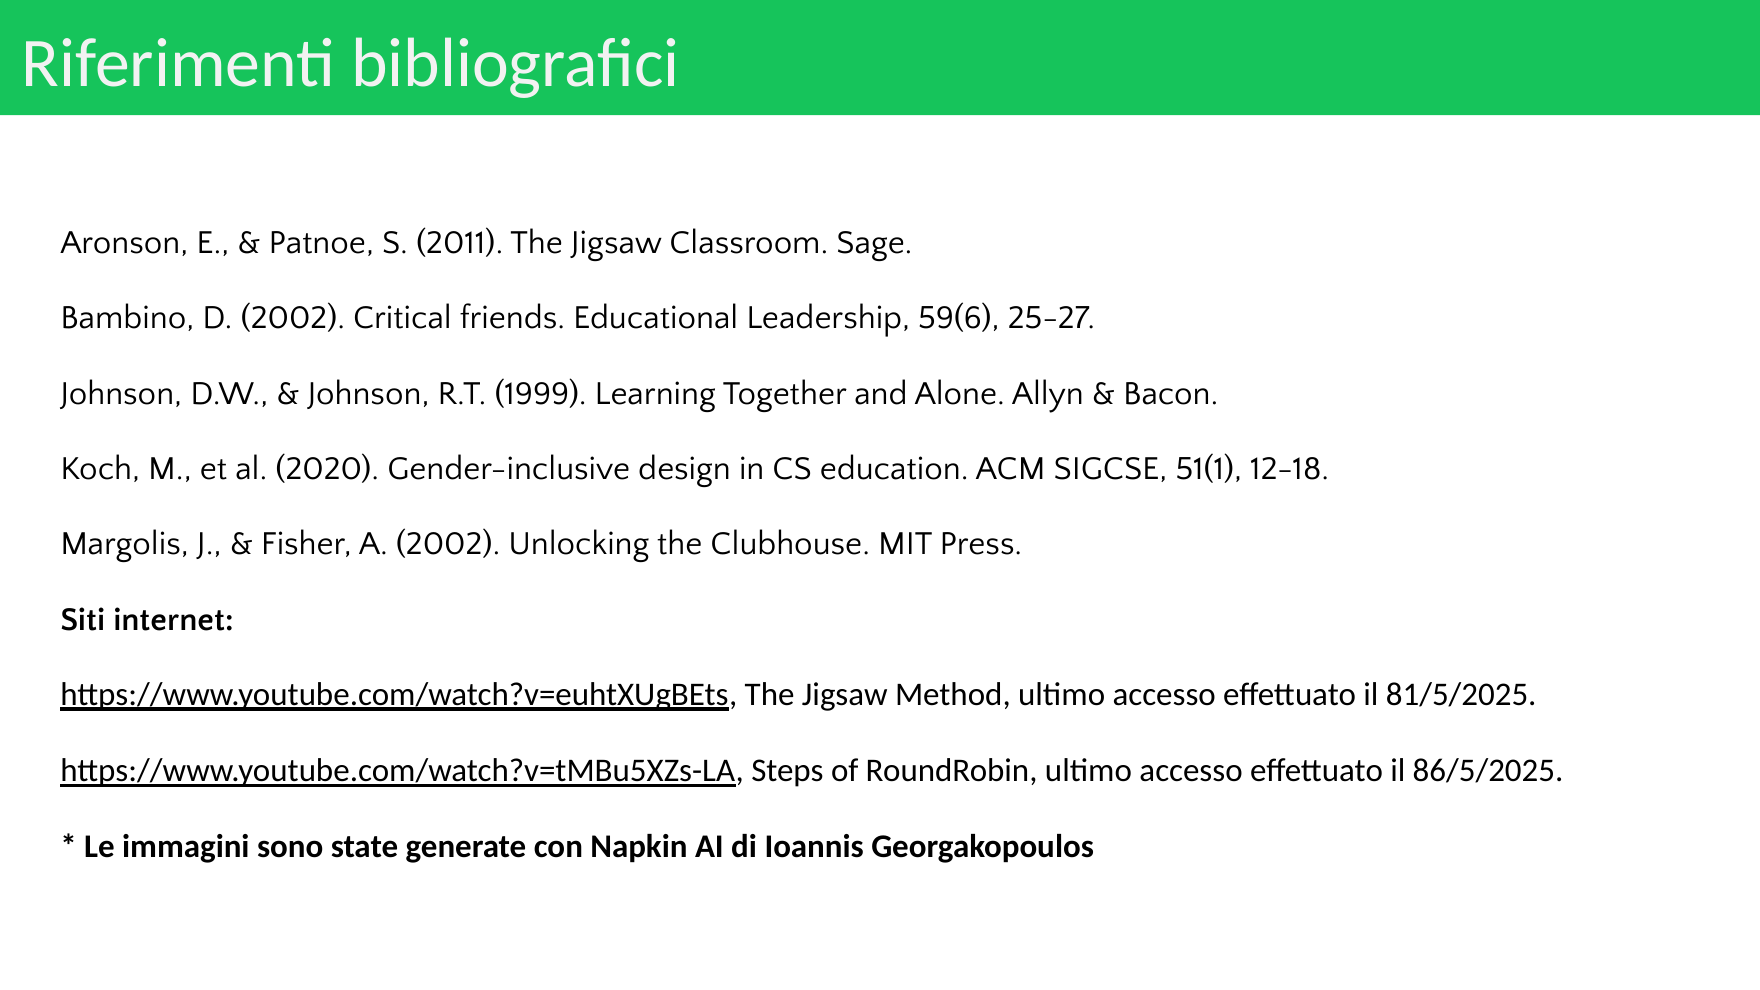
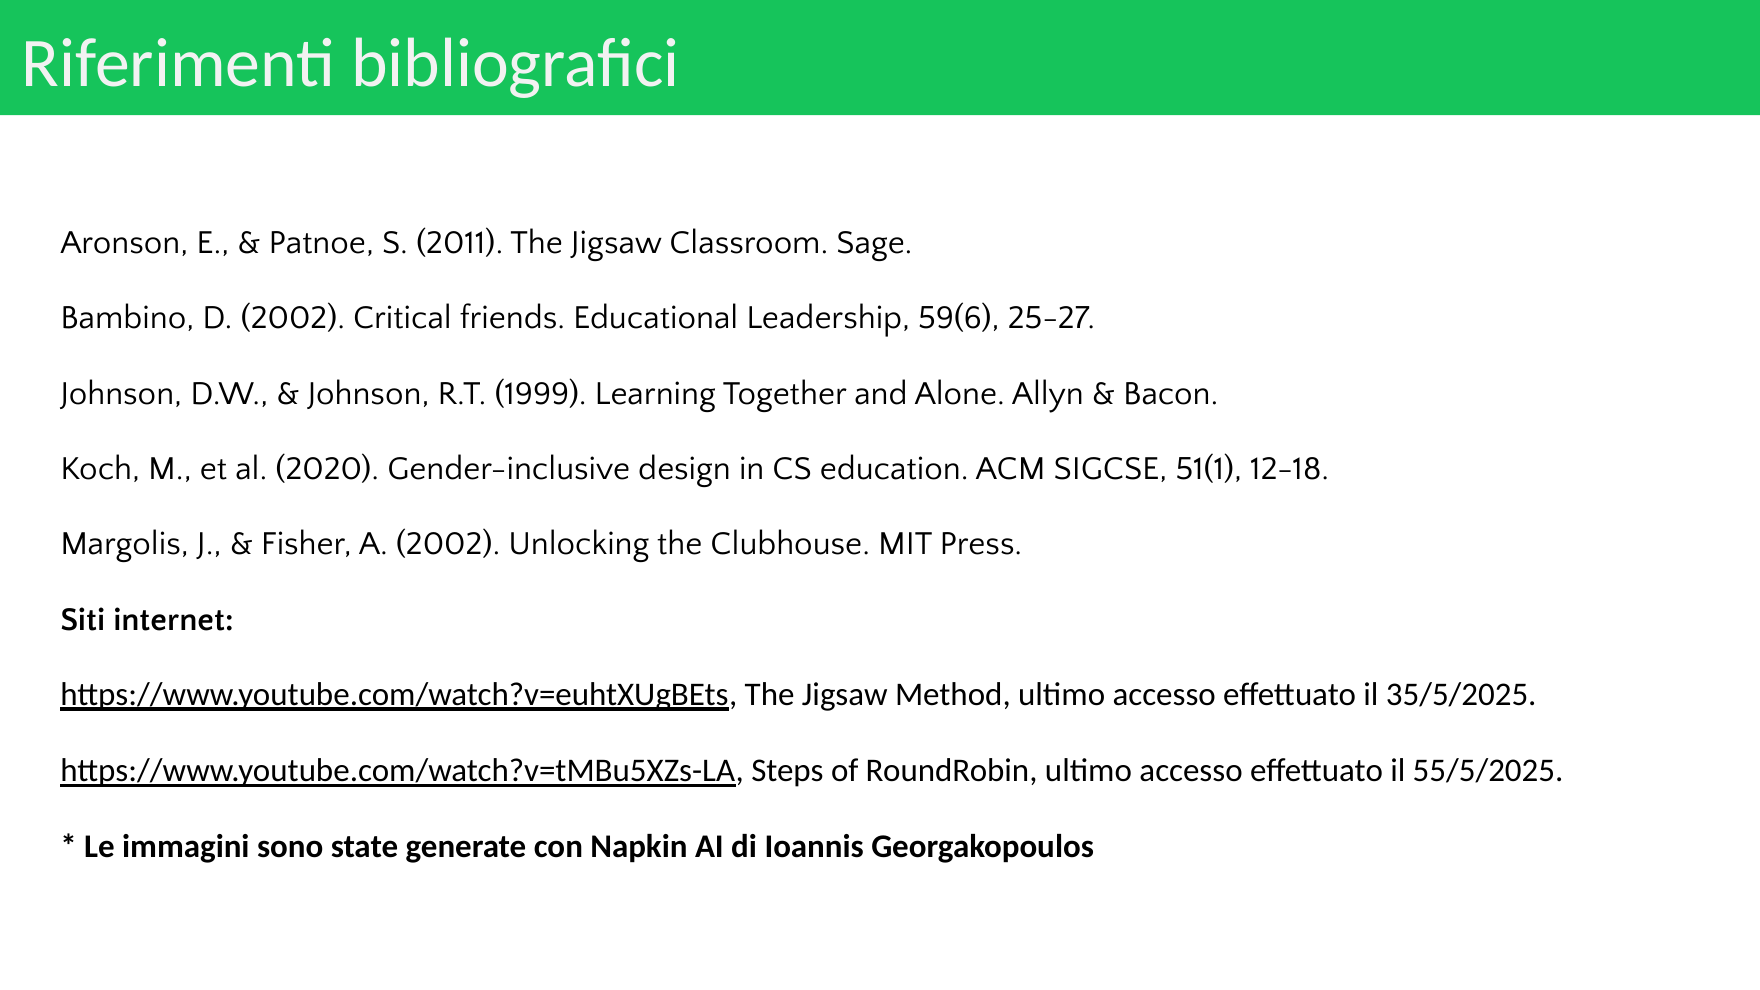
81/5/2025: 81/5/2025 -> 35/5/2025
86/5/2025: 86/5/2025 -> 55/5/2025
